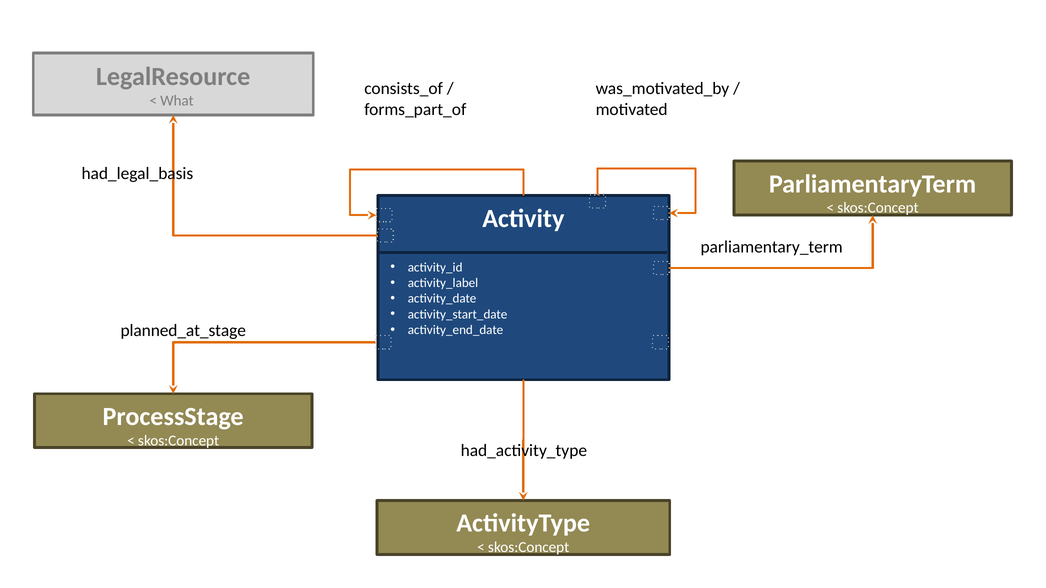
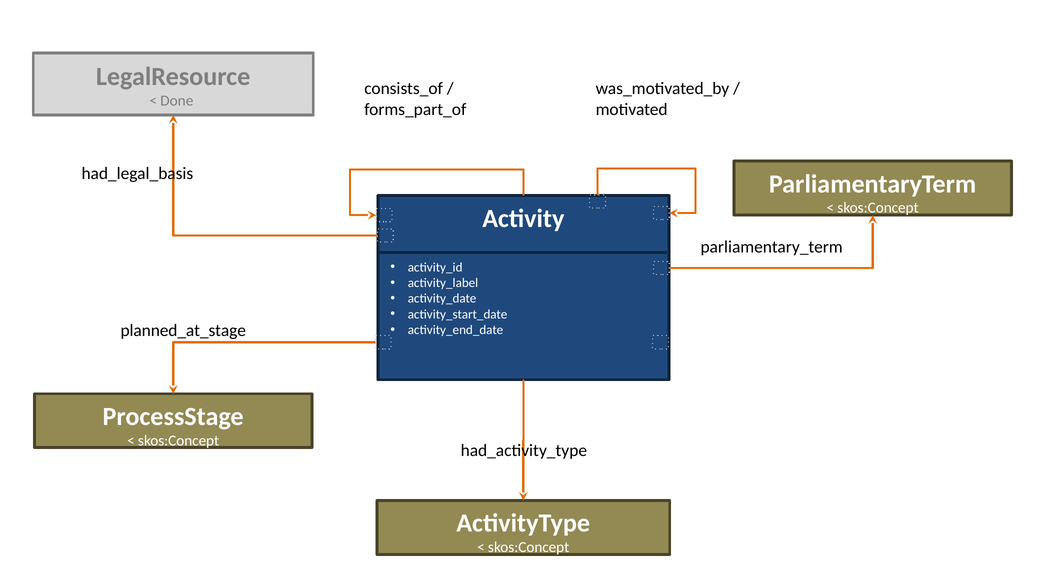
What: What -> Done
